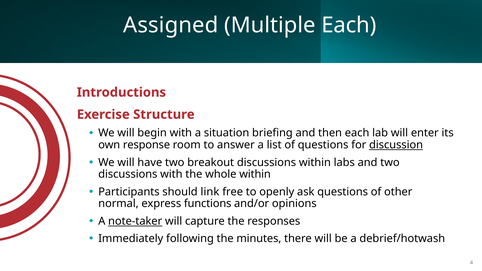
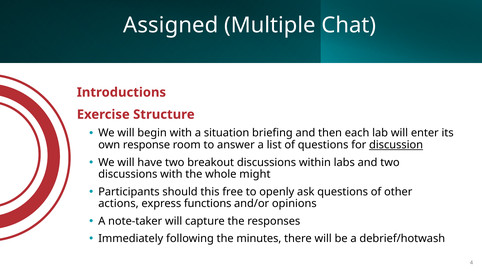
Multiple Each: Each -> Chat
whole within: within -> might
link: link -> this
normal: normal -> actions
note-taker underline: present -> none
